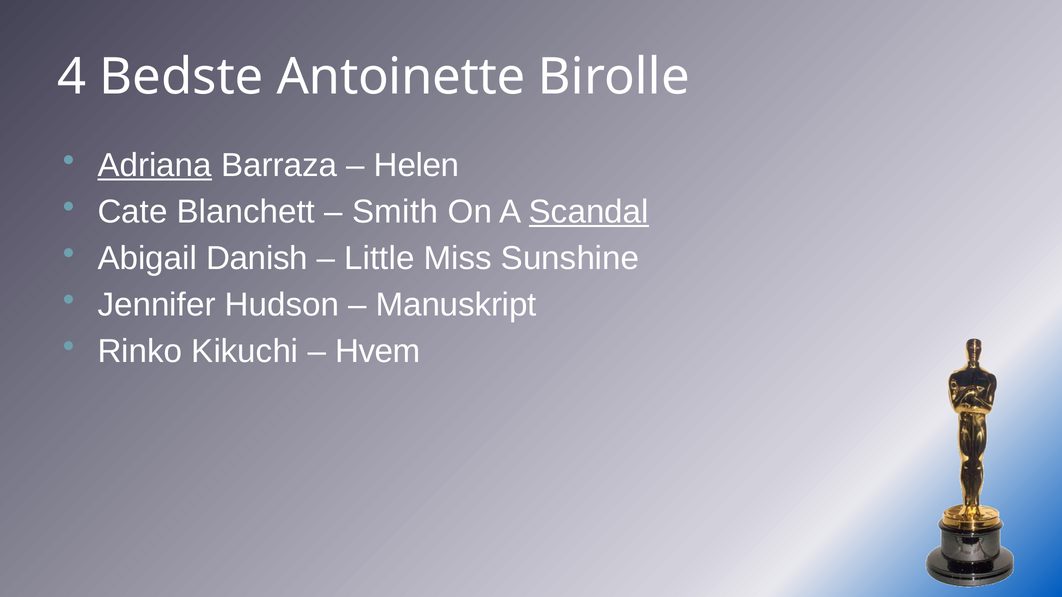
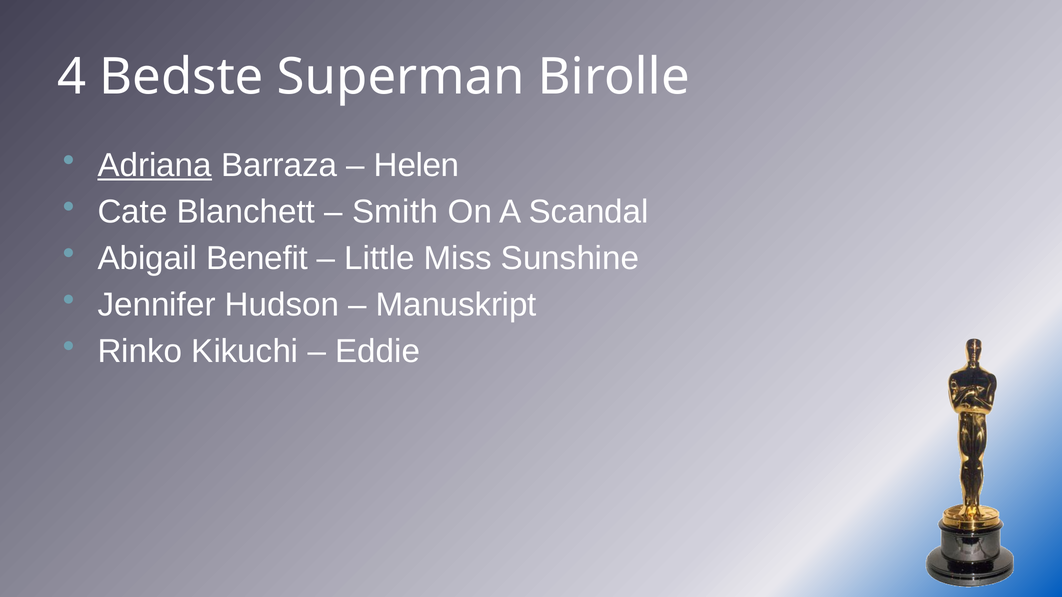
Antoinette: Antoinette -> Superman
Scandal underline: present -> none
Danish: Danish -> Benefit
Hvem: Hvem -> Eddie
